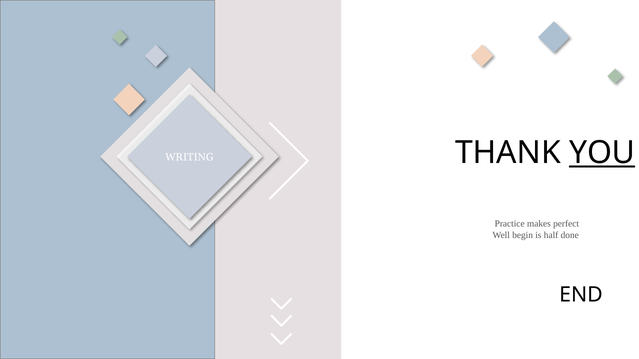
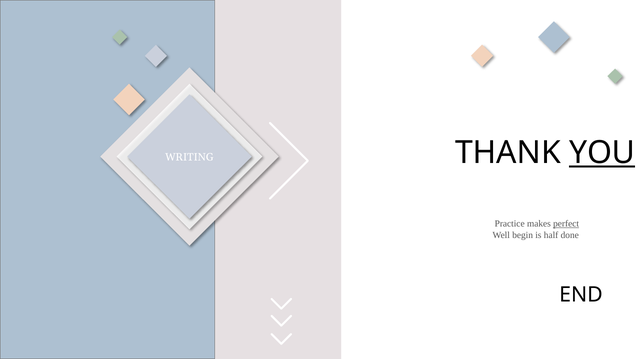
perfect underline: none -> present
